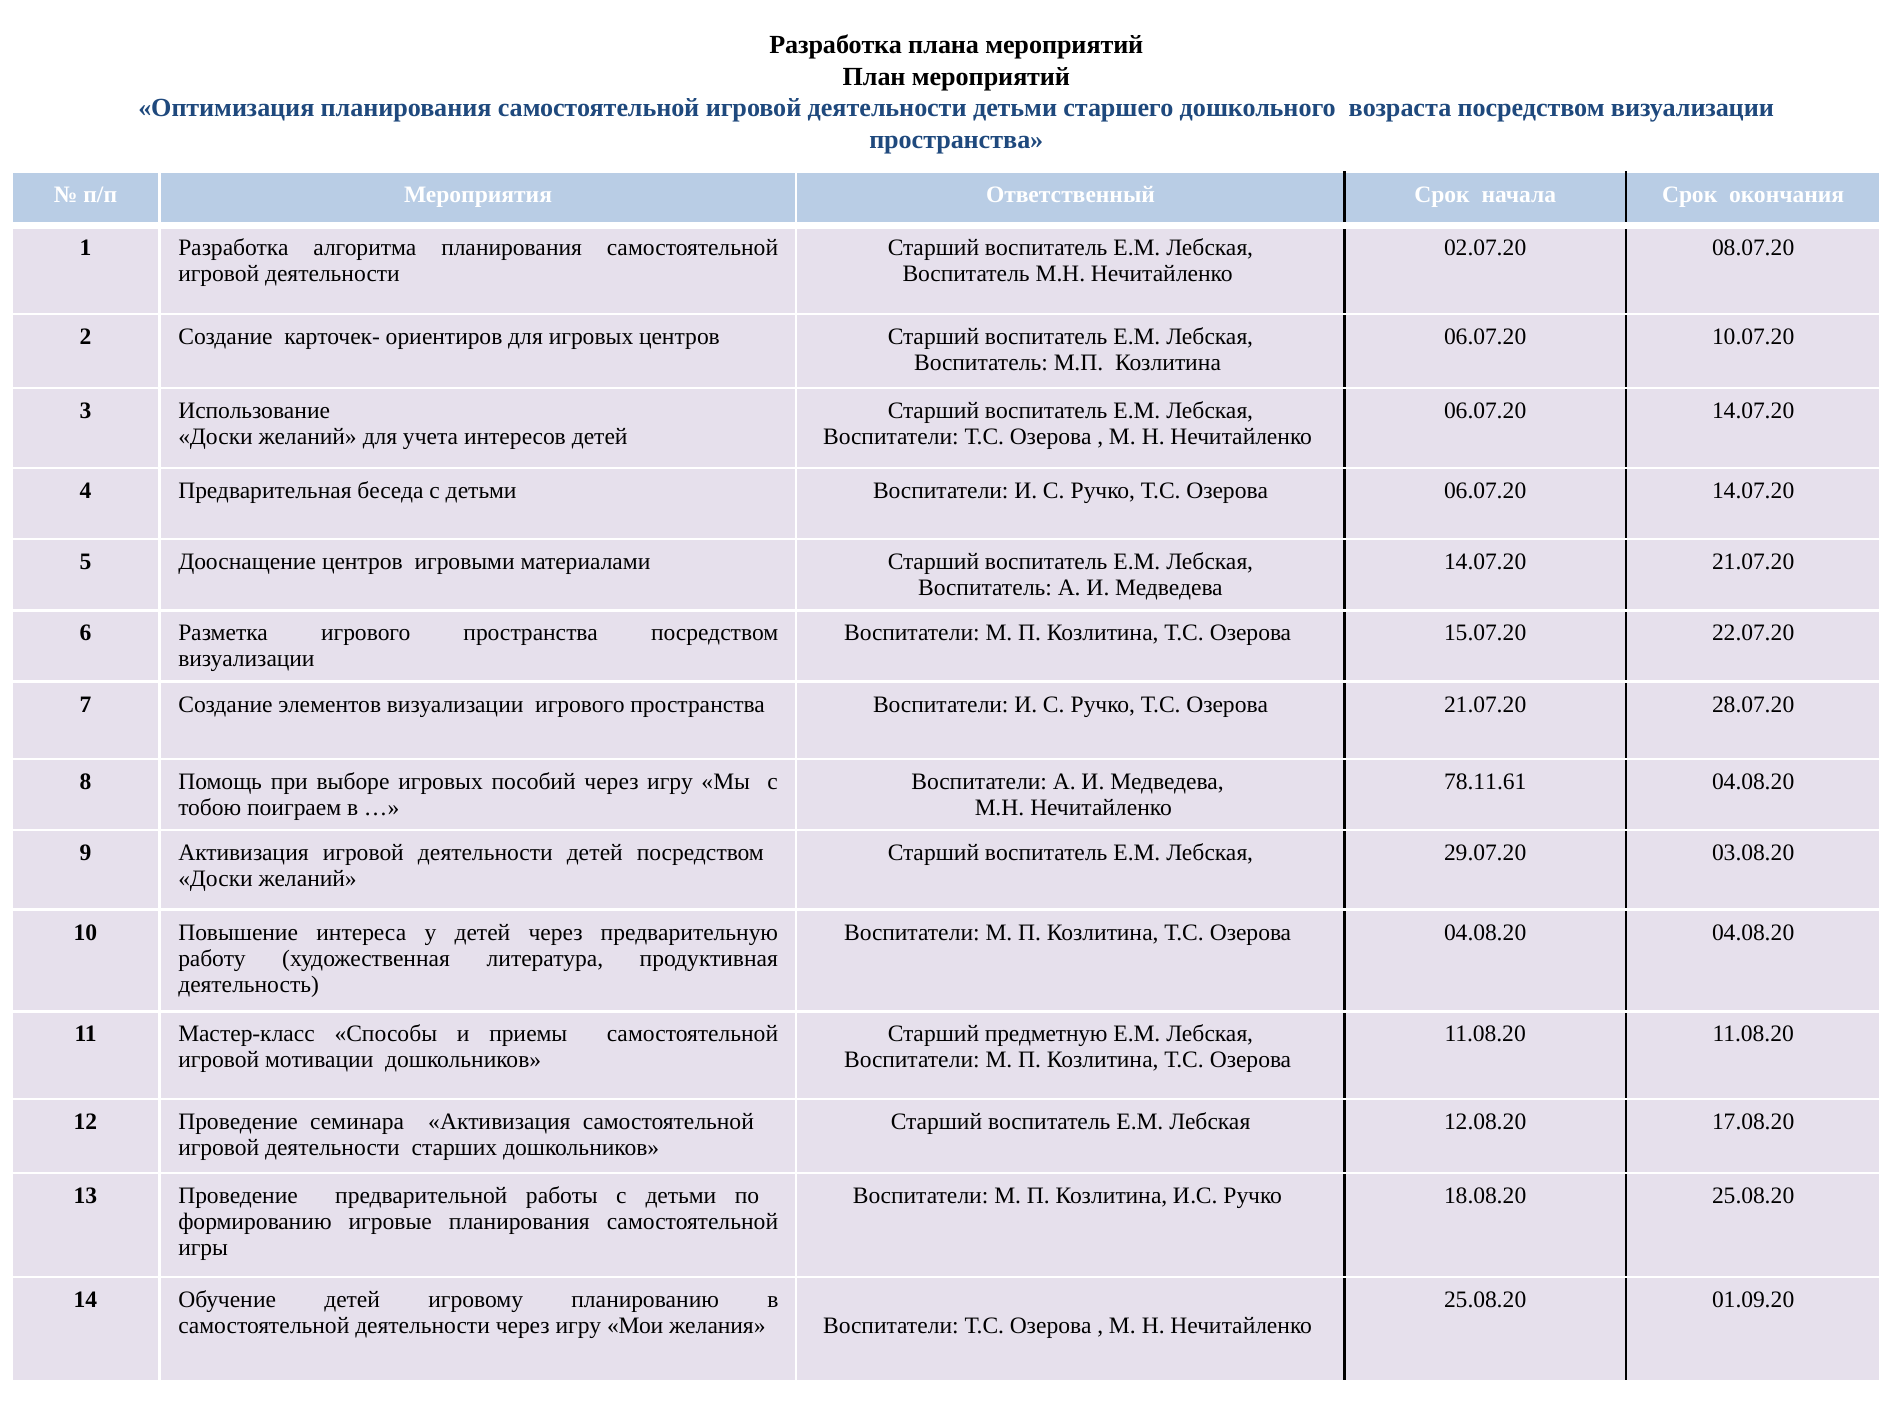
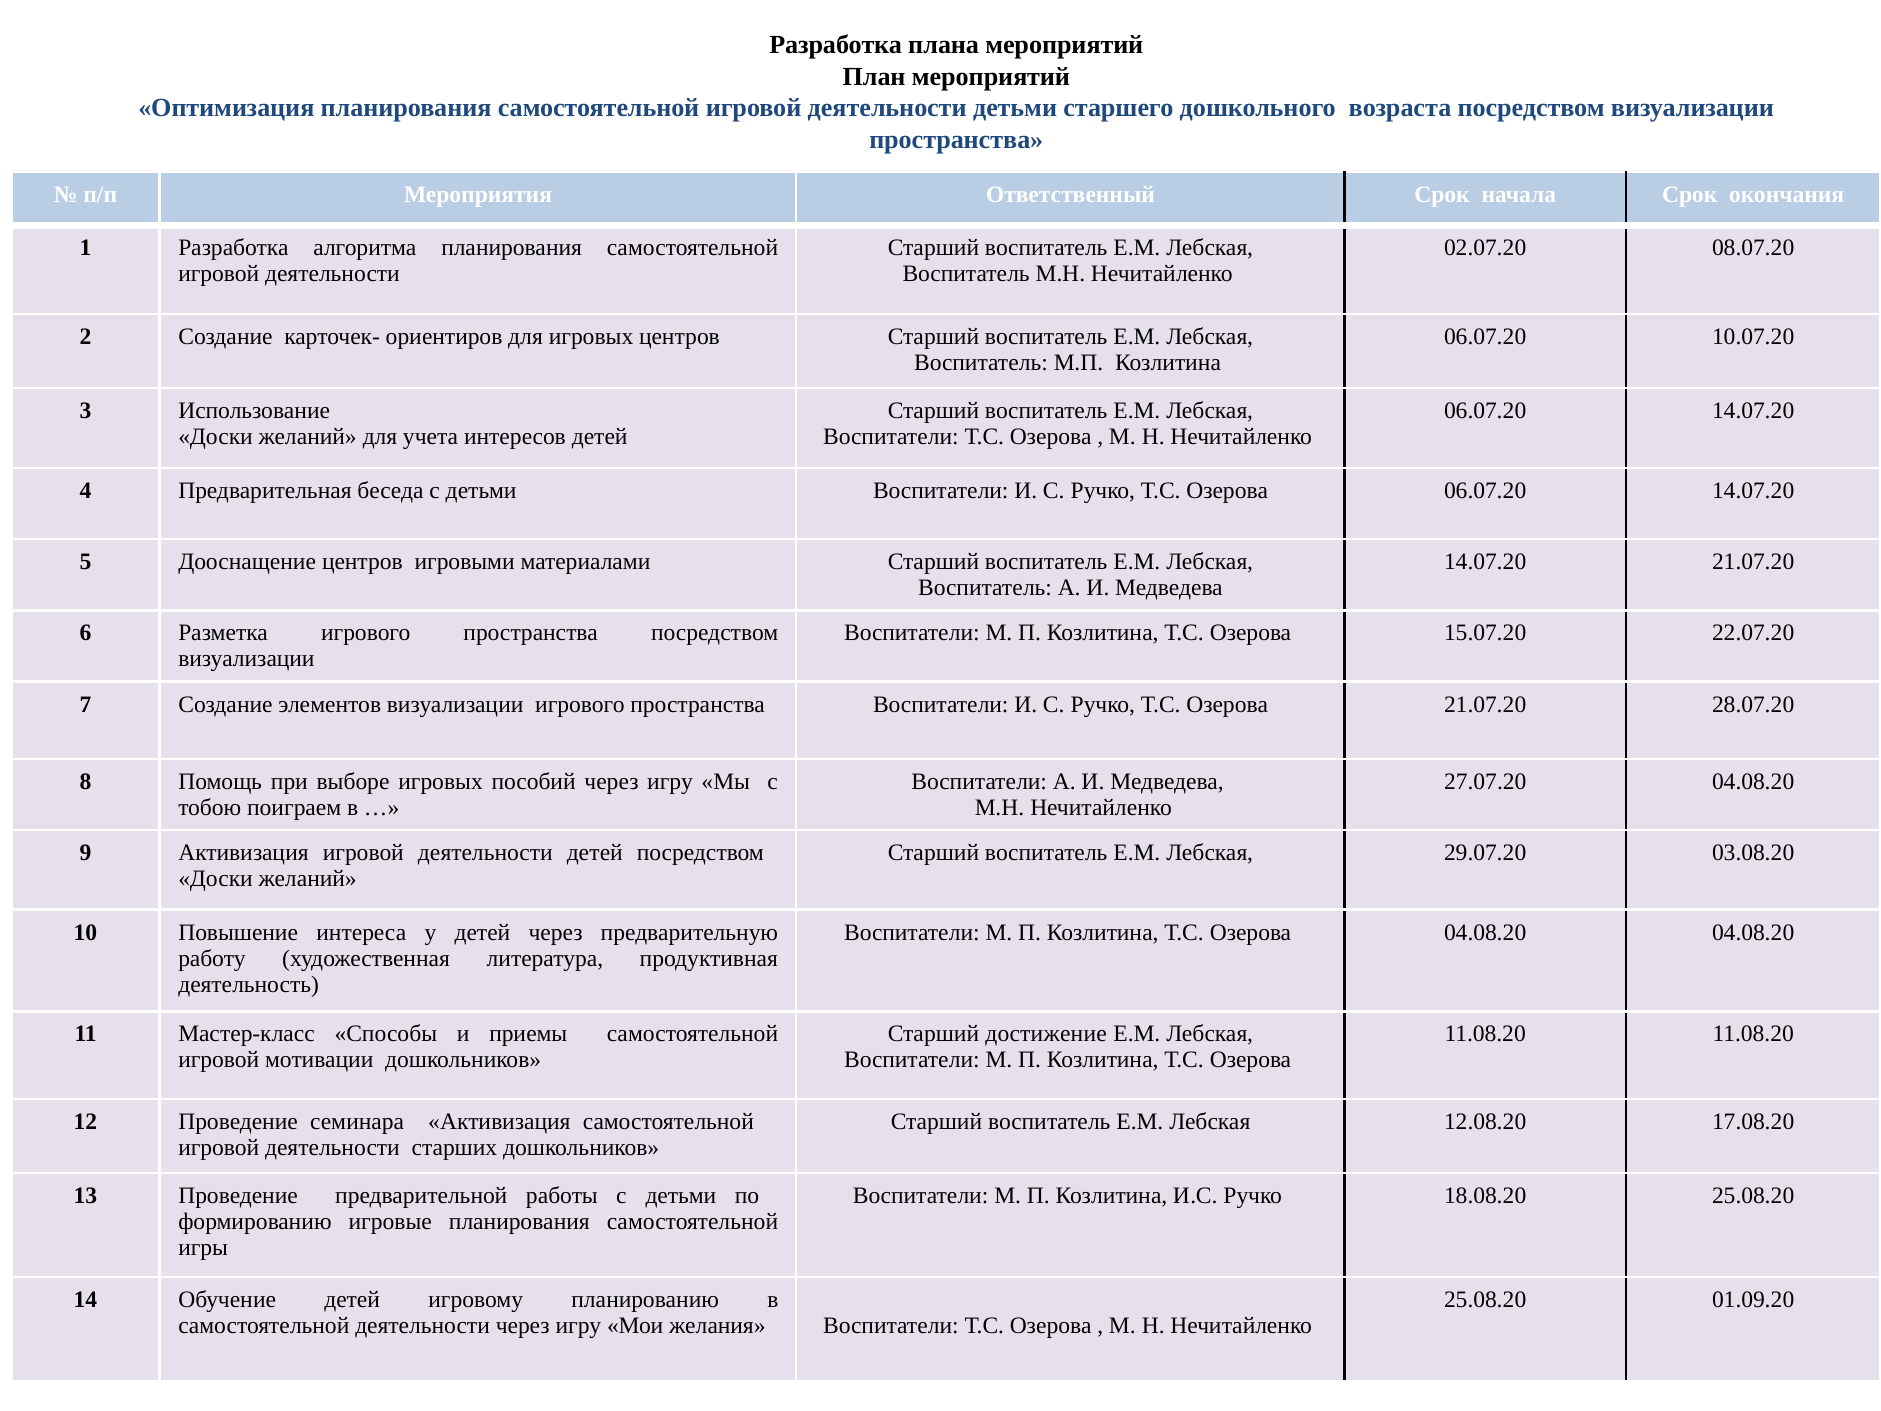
78.11.61: 78.11.61 -> 27.07.20
предметную: предметную -> достижение
